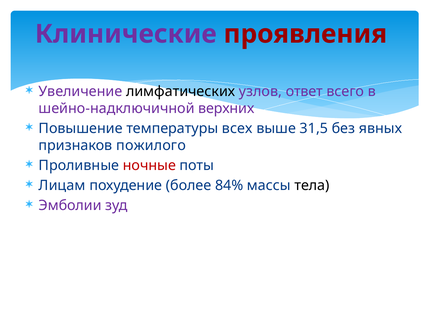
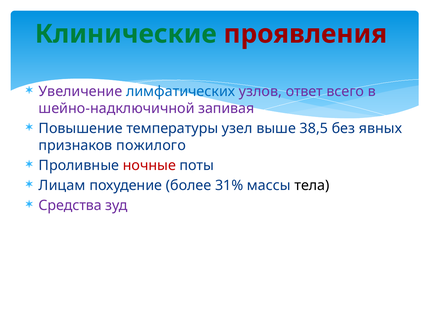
Клинические colour: purple -> green
лимфатических colour: black -> blue
верхних: верхних -> запивая
всех: всех -> узел
31,5: 31,5 -> 38,5
84%: 84% -> 31%
Эмболии: Эмболии -> Средства
